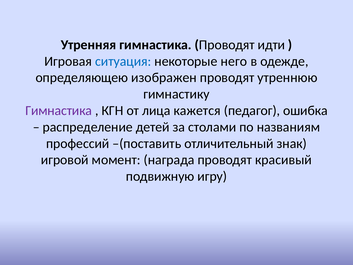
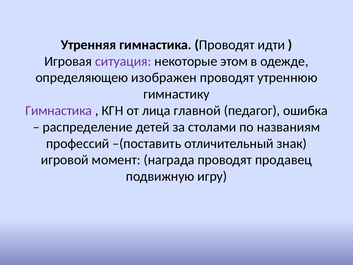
ситуация colour: blue -> purple
него: него -> этом
кажется: кажется -> главной
красивый: красивый -> продавец
